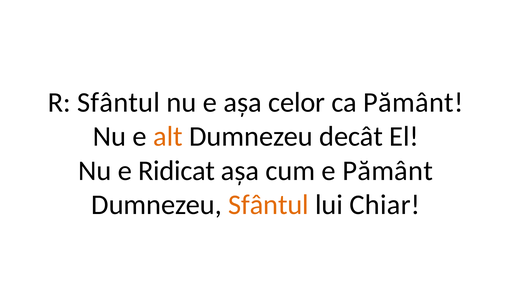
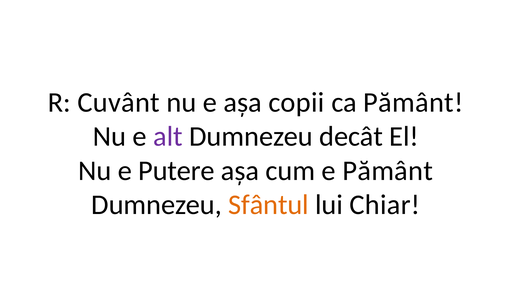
R Sfântul: Sfântul -> Cuvânt
celor: celor -> copii
alt colour: orange -> purple
Ridicat: Ridicat -> Putere
